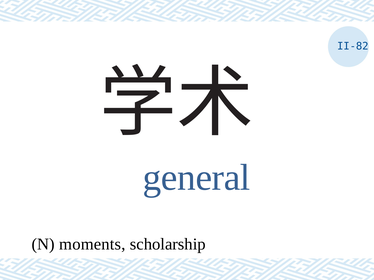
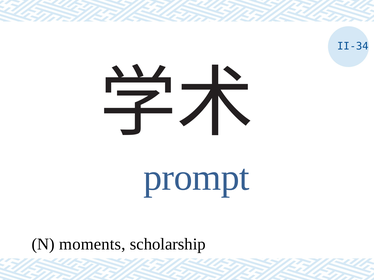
II-82: II-82 -> II-34
general: general -> prompt
